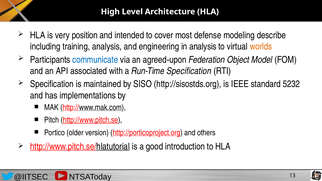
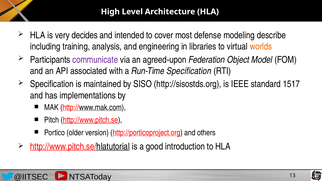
position: position -> decides
in analysis: analysis -> libraries
communicate colour: blue -> purple
5232: 5232 -> 1517
